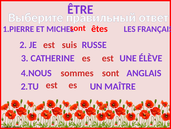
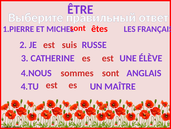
2.TU: 2.TU -> 4.TU
